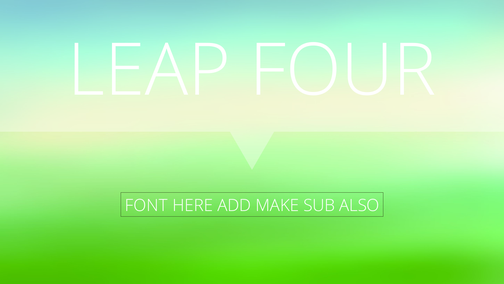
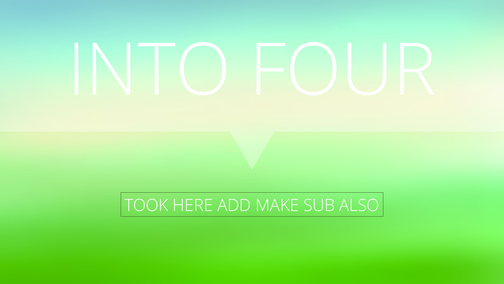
LEAP: LEAP -> INTO
FONT: FONT -> TOOK
